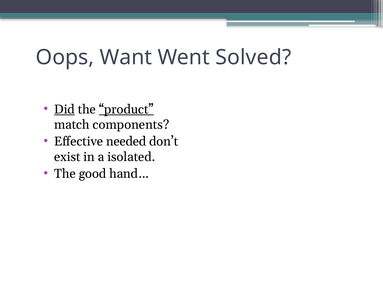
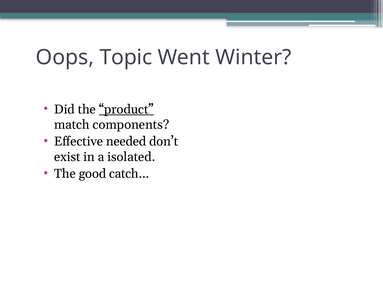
Want: Want -> Topic
Solved: Solved -> Winter
Did underline: present -> none
hand…: hand… -> catch…
